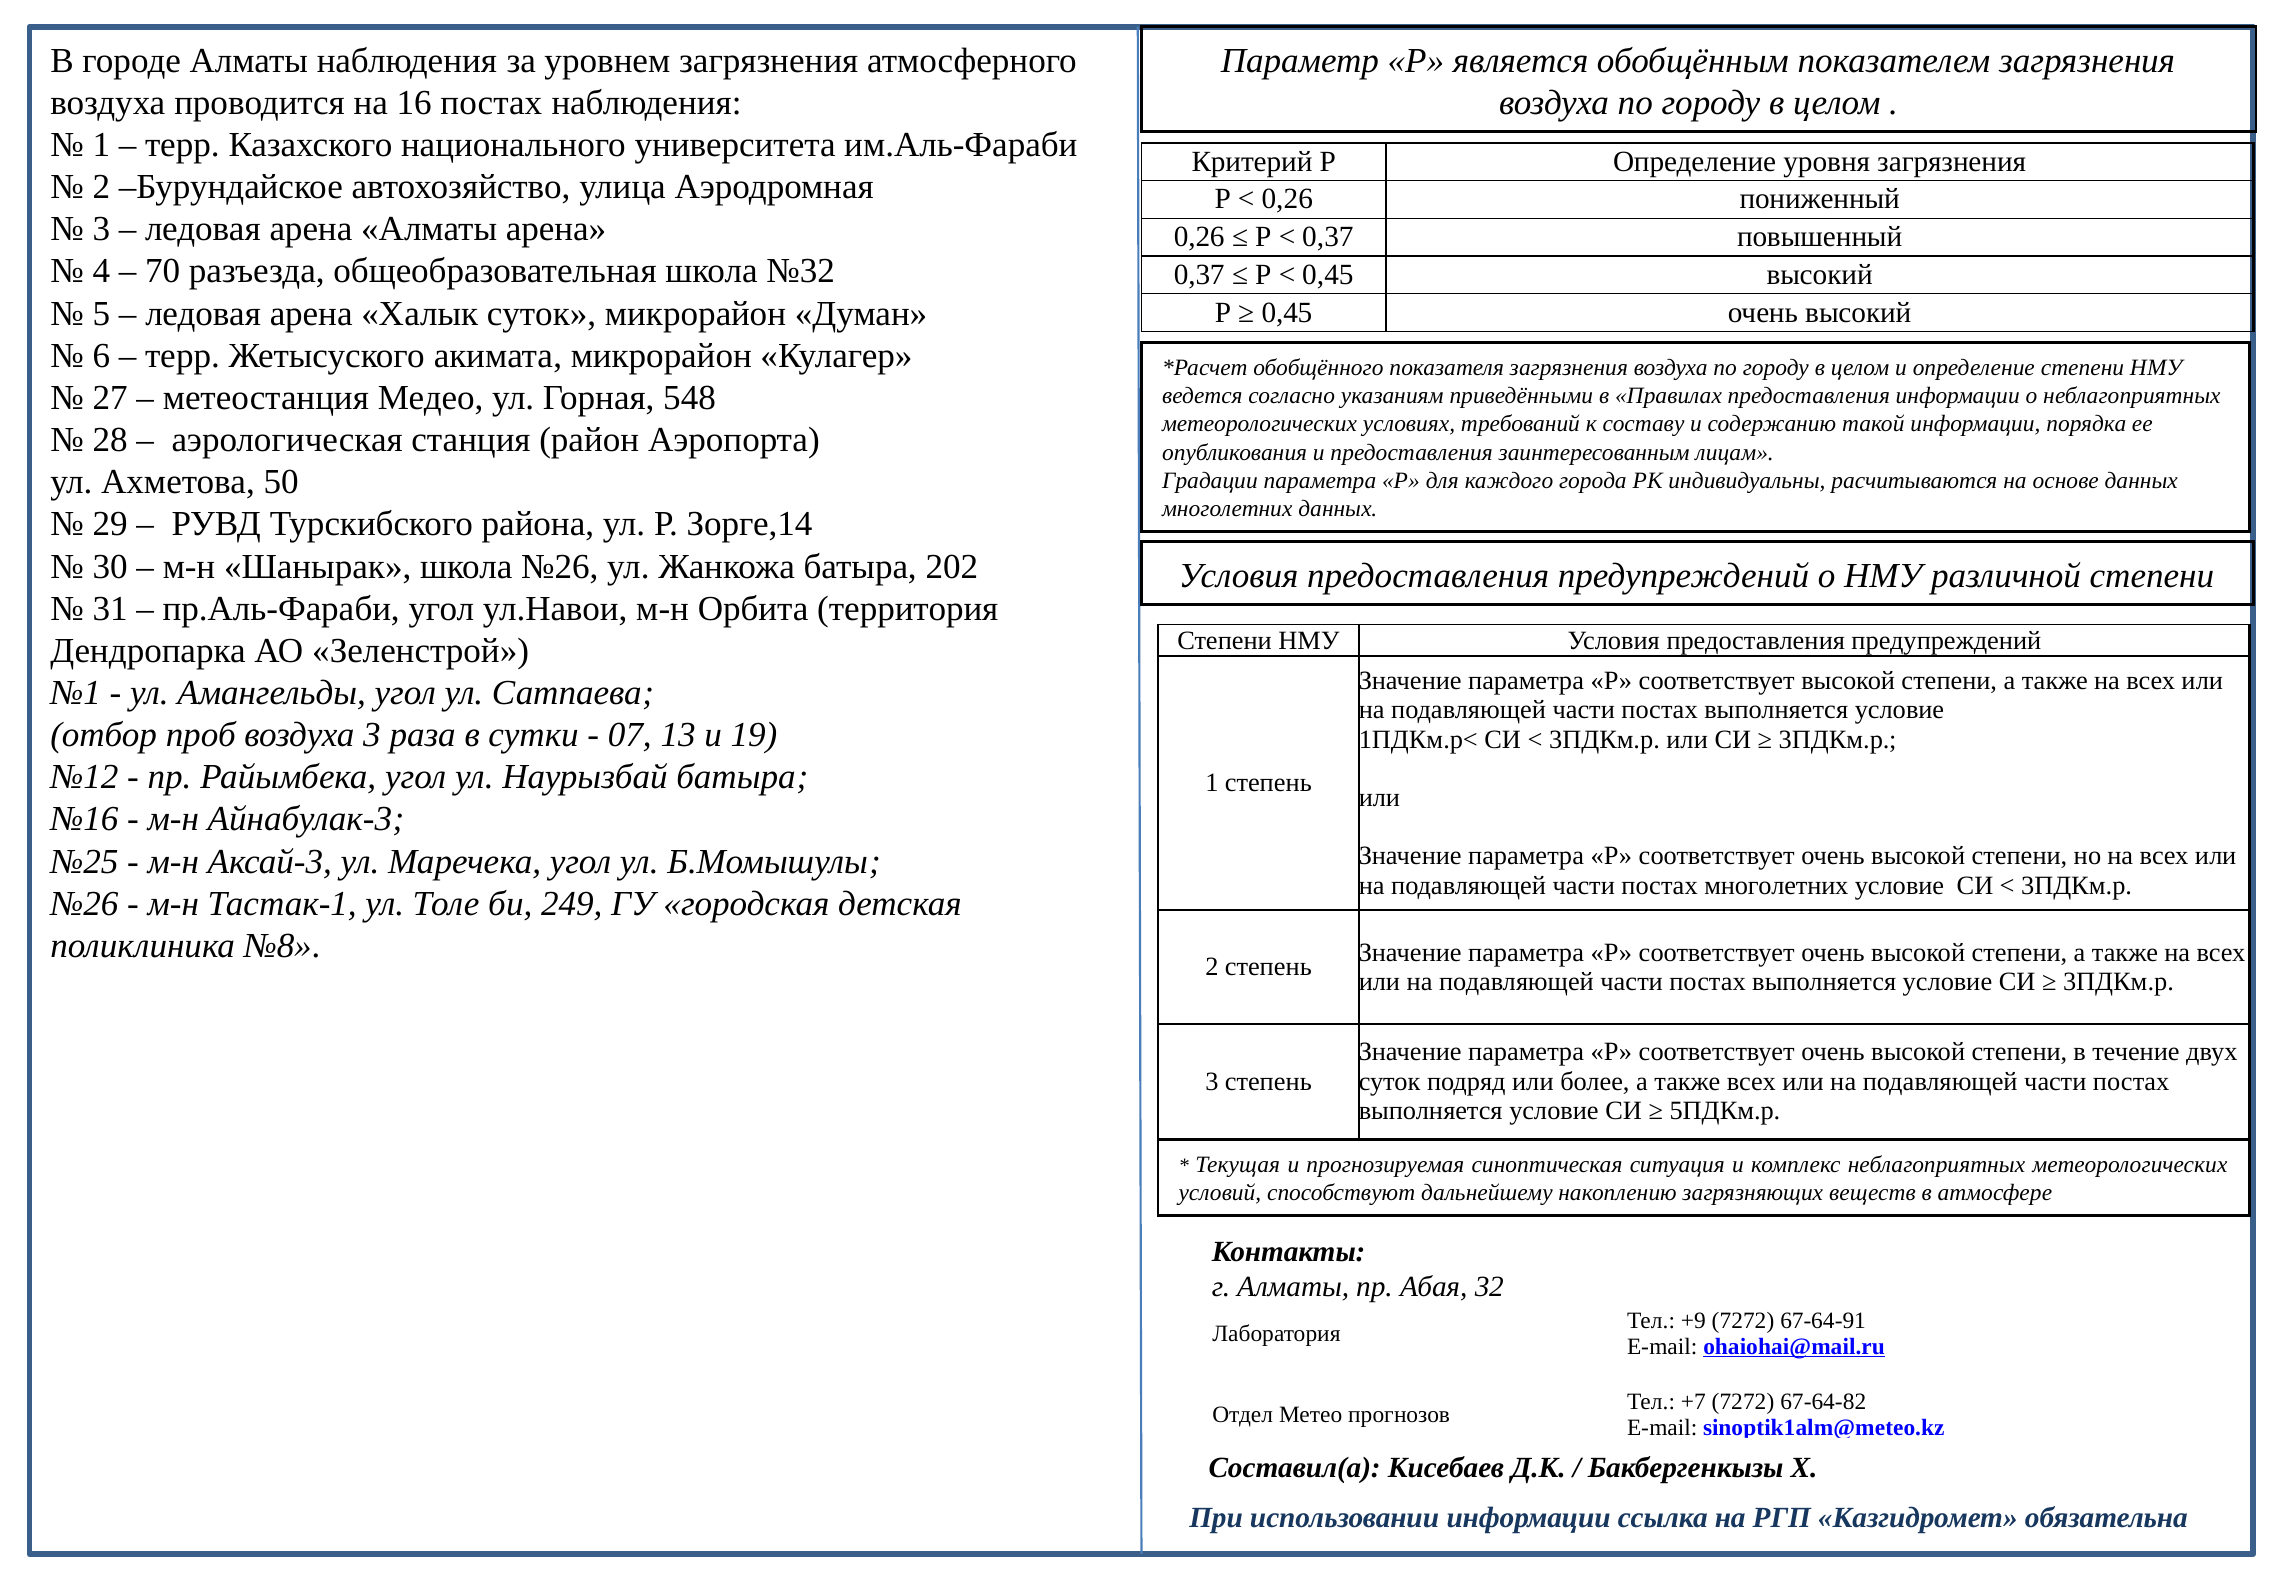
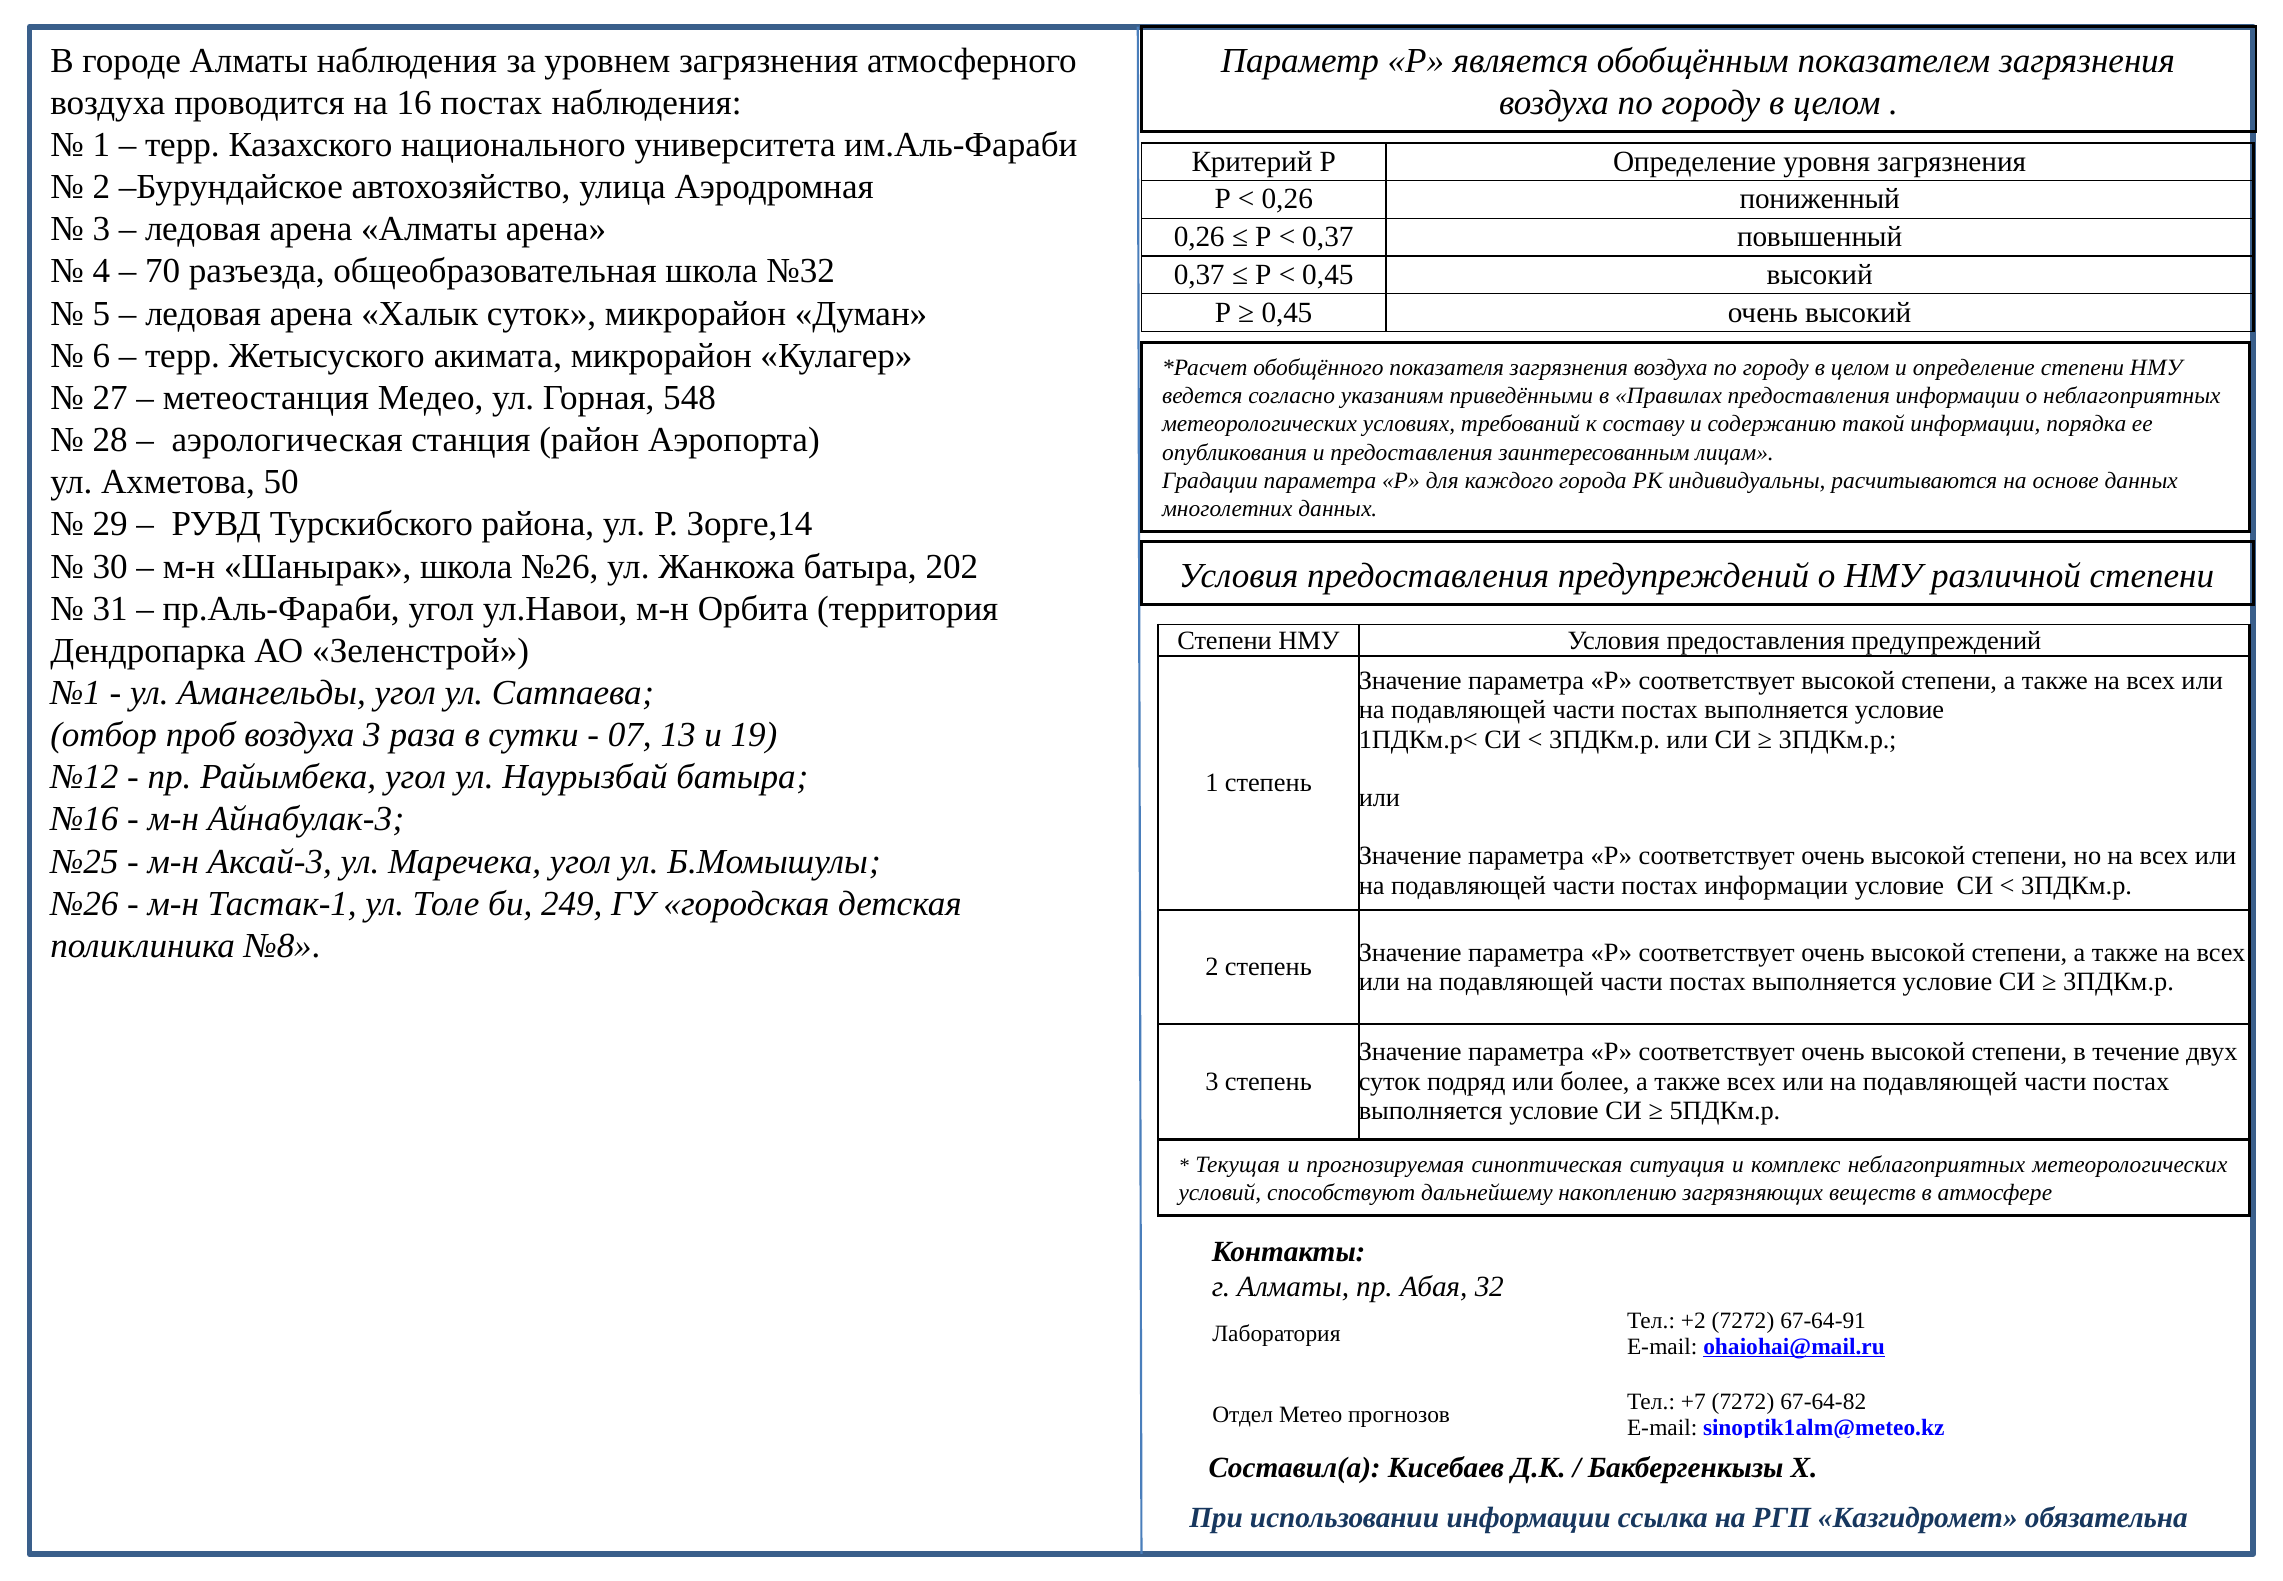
постах многолетних: многолетних -> информации
+9: +9 -> +2
